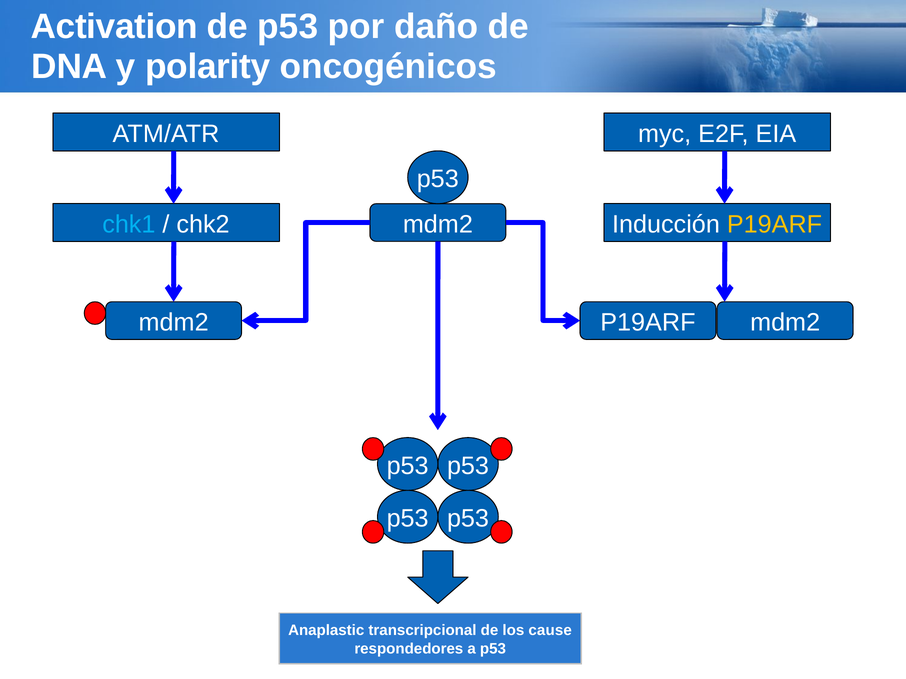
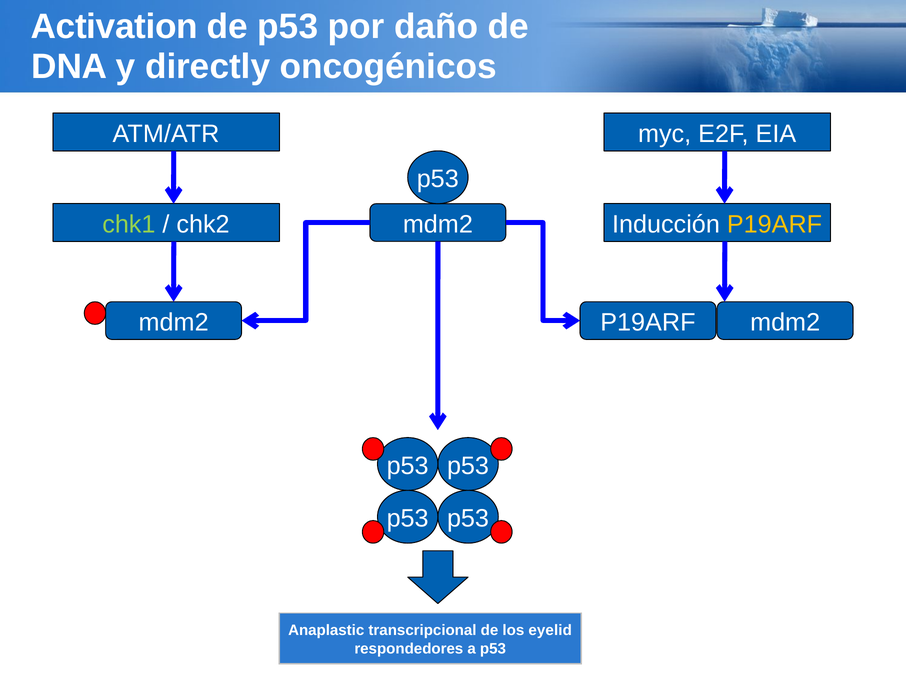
polarity: polarity -> directly
chk1 colour: light blue -> light green
cause: cause -> eyelid
